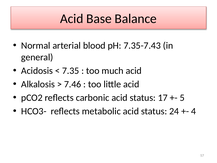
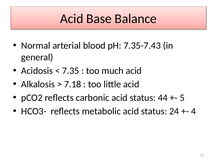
7.46: 7.46 -> 7.18
17: 17 -> 44
